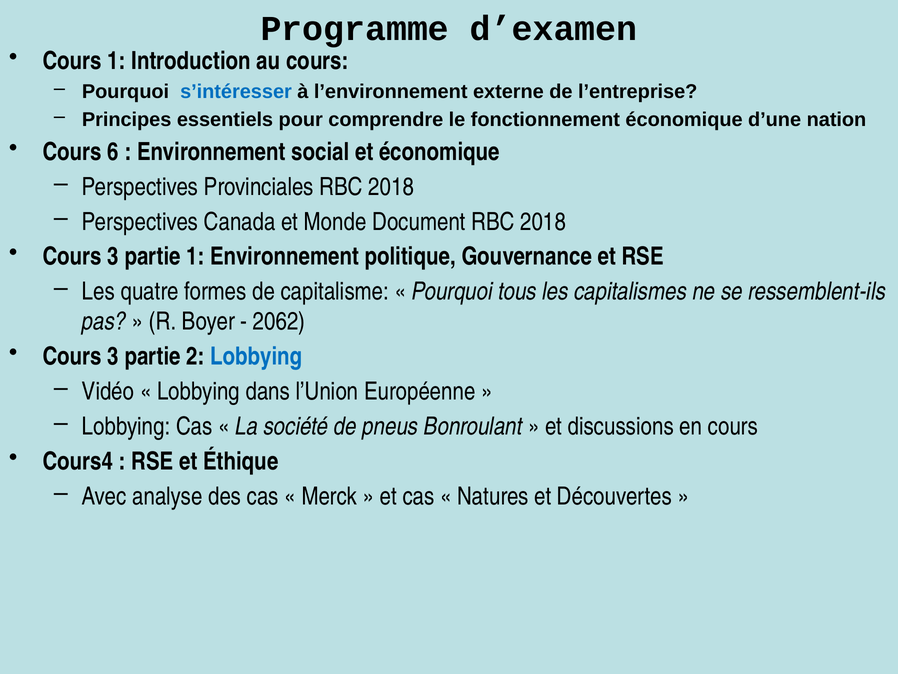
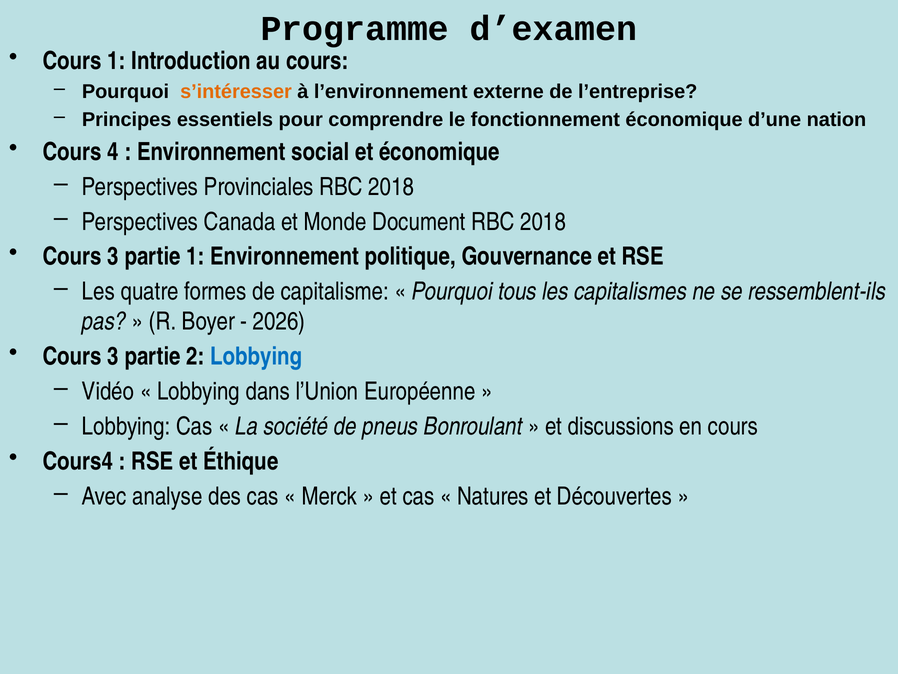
s’intéresser colour: blue -> orange
6: 6 -> 4
2062: 2062 -> 2026
